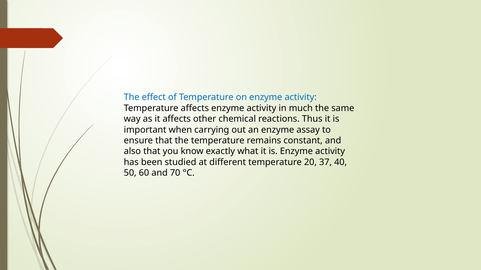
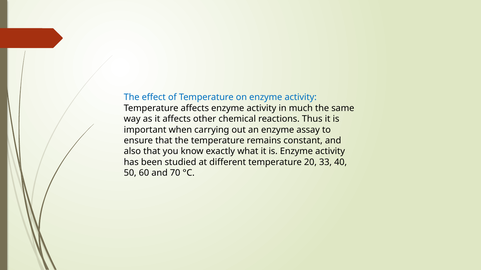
37: 37 -> 33
